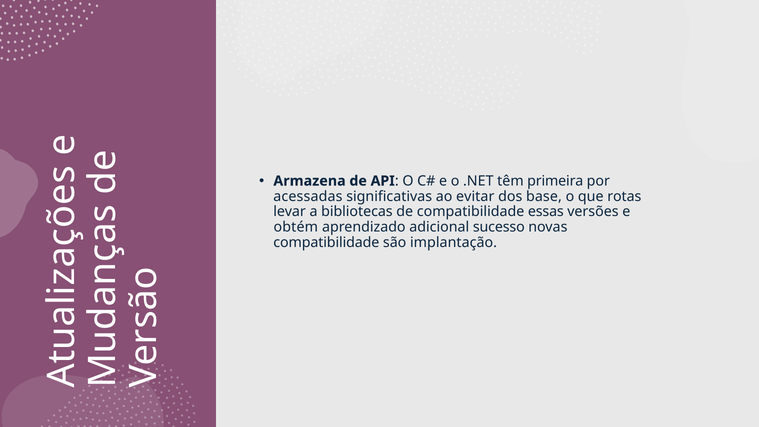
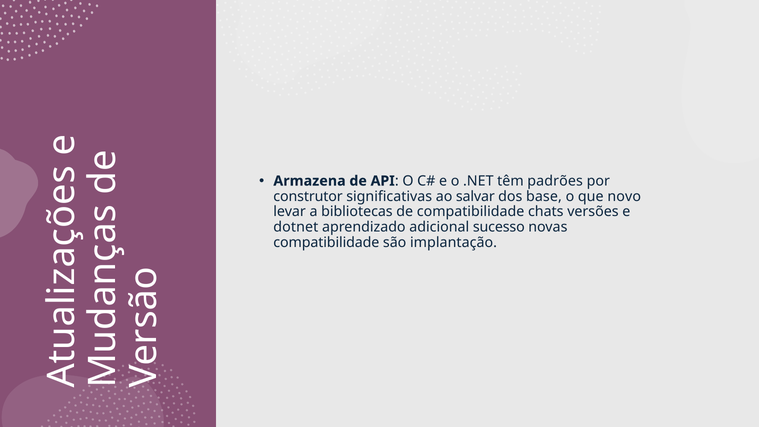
primeira: primeira -> padrões
acessadas: acessadas -> construtor
evitar: evitar -> salvar
rotas: rotas -> novo
essas: essas -> chats
obtém: obtém -> dotnet
